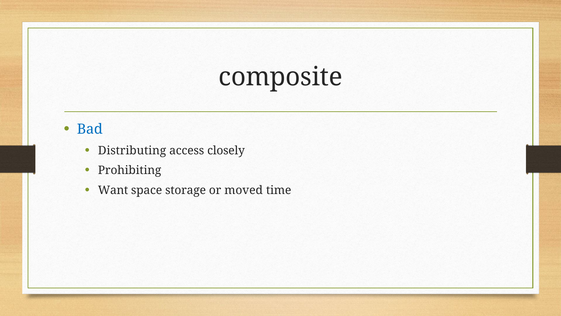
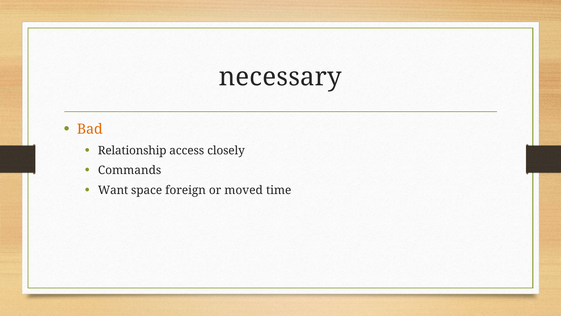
composite: composite -> necessary
Bad colour: blue -> orange
Distributing: Distributing -> Relationship
Prohibiting: Prohibiting -> Commands
storage: storage -> foreign
